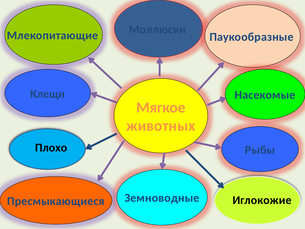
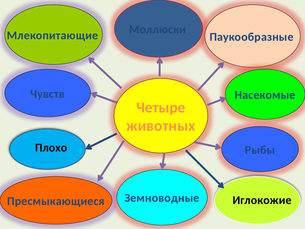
Клещи: Клещи -> Чувств
Мягкое: Мягкое -> Четыре
